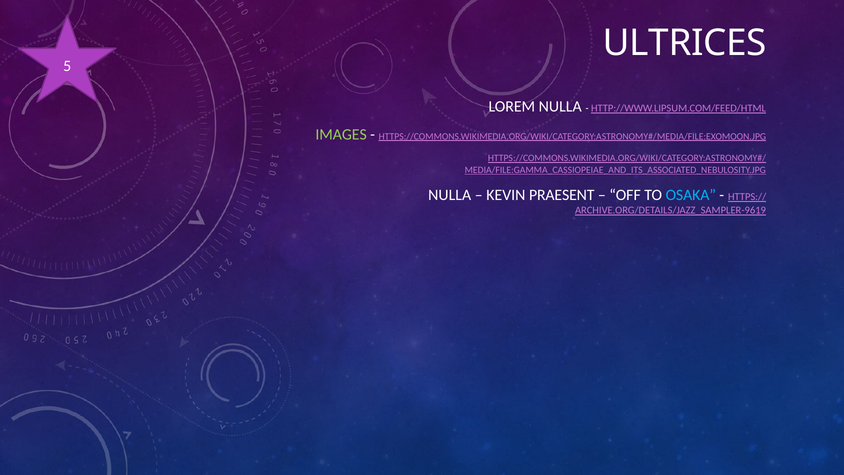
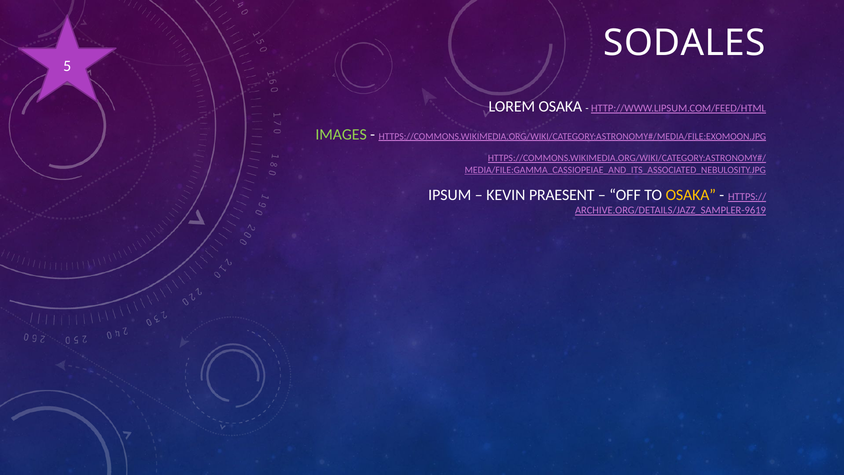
ULTRICES: ULTRICES -> SODALES
LOREM NULLA: NULLA -> OSAKA
NULLA at (450, 195): NULLA -> IPSUM
OSAKA at (691, 195) colour: light blue -> yellow
